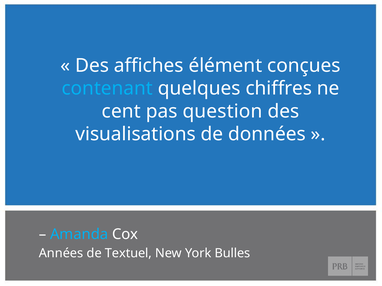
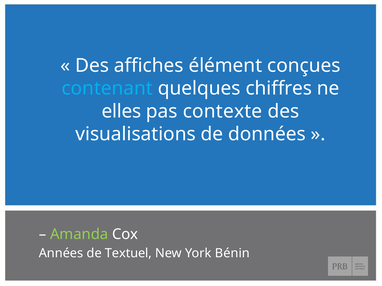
cent: cent -> elles
question: question -> contexte
Amanda colour: light blue -> light green
Bulles: Bulles -> Bénin
